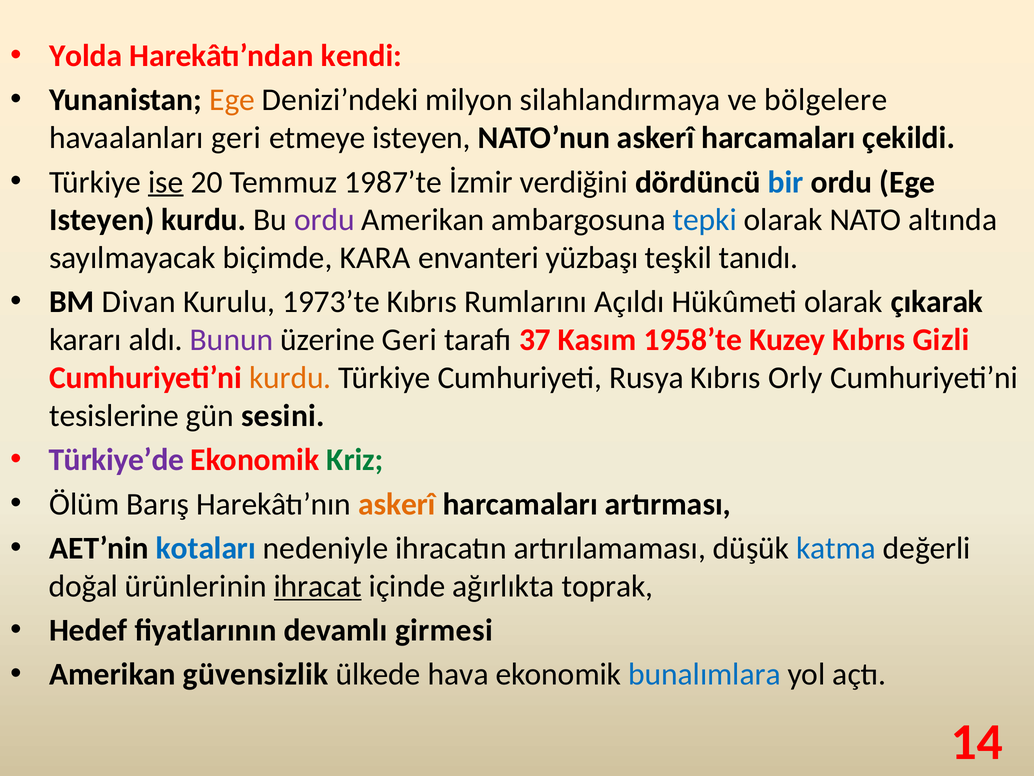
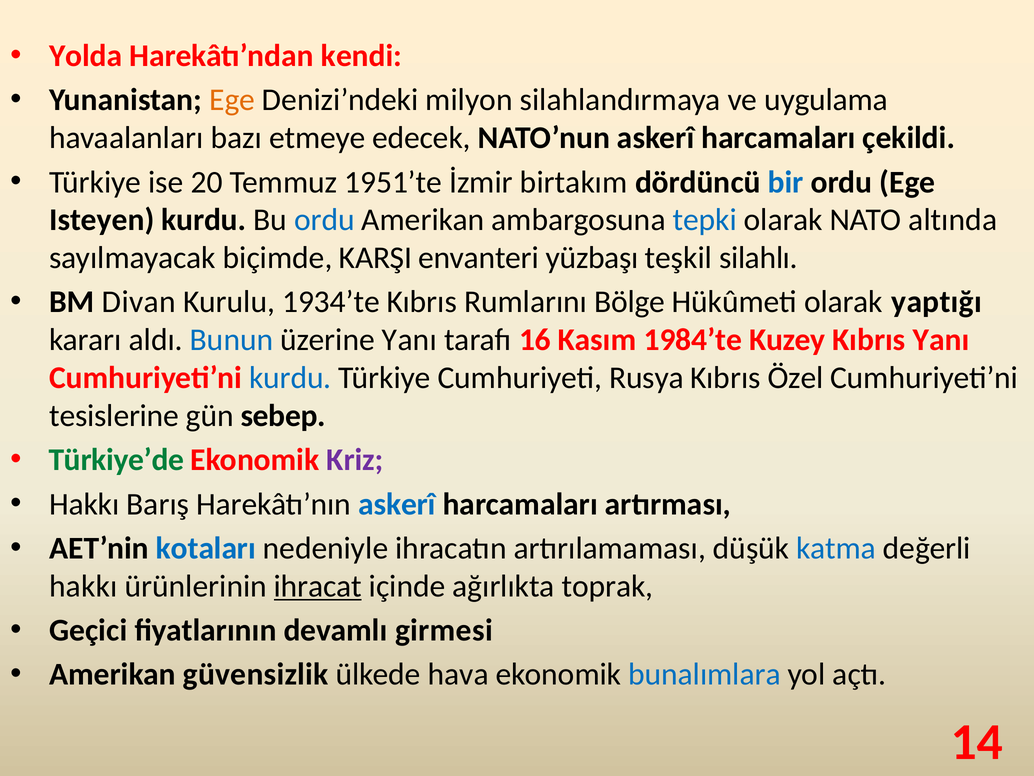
bölgelere: bölgelere -> uygulama
havaalanları geri: geri -> bazı
etmeye isteyen: isteyen -> edecek
ise underline: present -> none
1987’te: 1987’te -> 1951’te
verdiğini: verdiğini -> birtakım
ordu at (324, 220) colour: purple -> blue
KARA: KARA -> KARŞI
tanıdı: tanıdı -> silahlı
1973’te: 1973’te -> 1934’te
Açıldı: Açıldı -> Bölge
çıkarak: çıkarak -> yaptığı
Bunun colour: purple -> blue
üzerine Geri: Geri -> Yanı
37: 37 -> 16
1958’te: 1958’te -> 1984’te
Kıbrıs Gizli: Gizli -> Yanı
kurdu at (290, 378) colour: orange -> blue
Orly: Orly -> Özel
sesini: sesini -> sebep
Türkiye’de colour: purple -> green
Kriz colour: green -> purple
Ölüm at (84, 504): Ölüm -> Hakkı
askerî at (397, 504) colour: orange -> blue
doğal at (84, 586): doğal -> hakkı
Hedef: Hedef -> Geçici
